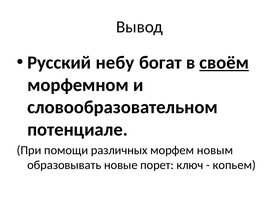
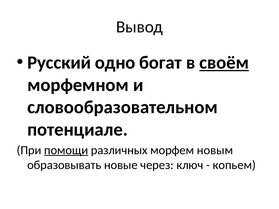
небу: небу -> одно
помощи underline: none -> present
порет: порет -> через
